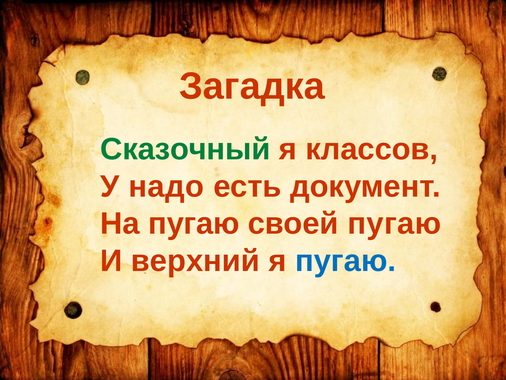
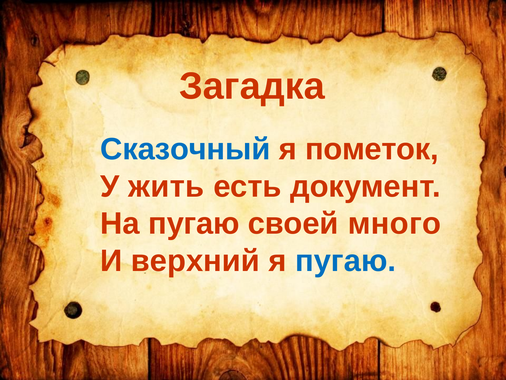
Сказочный colour: green -> blue
классов: классов -> пометок
надо: надо -> жить
своей пугаю: пугаю -> много
